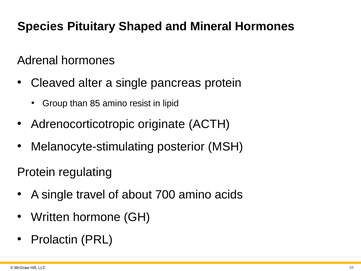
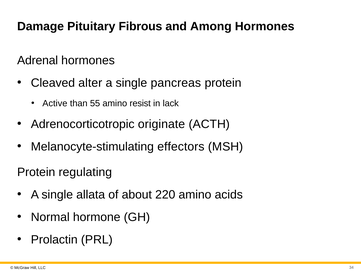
Species: Species -> Damage
Shaped: Shaped -> Fibrous
Mineral: Mineral -> Among
Group: Group -> Active
85: 85 -> 55
lipid: lipid -> lack
posterior: posterior -> effectors
travel: travel -> allata
700: 700 -> 220
Written: Written -> Normal
